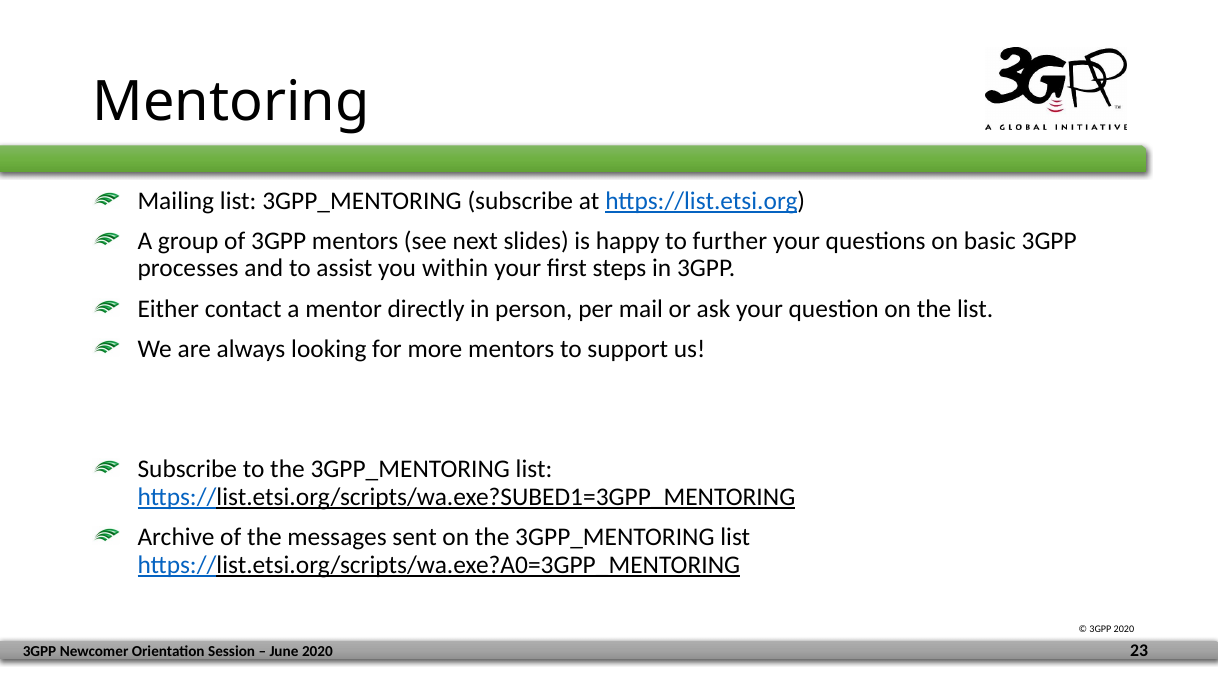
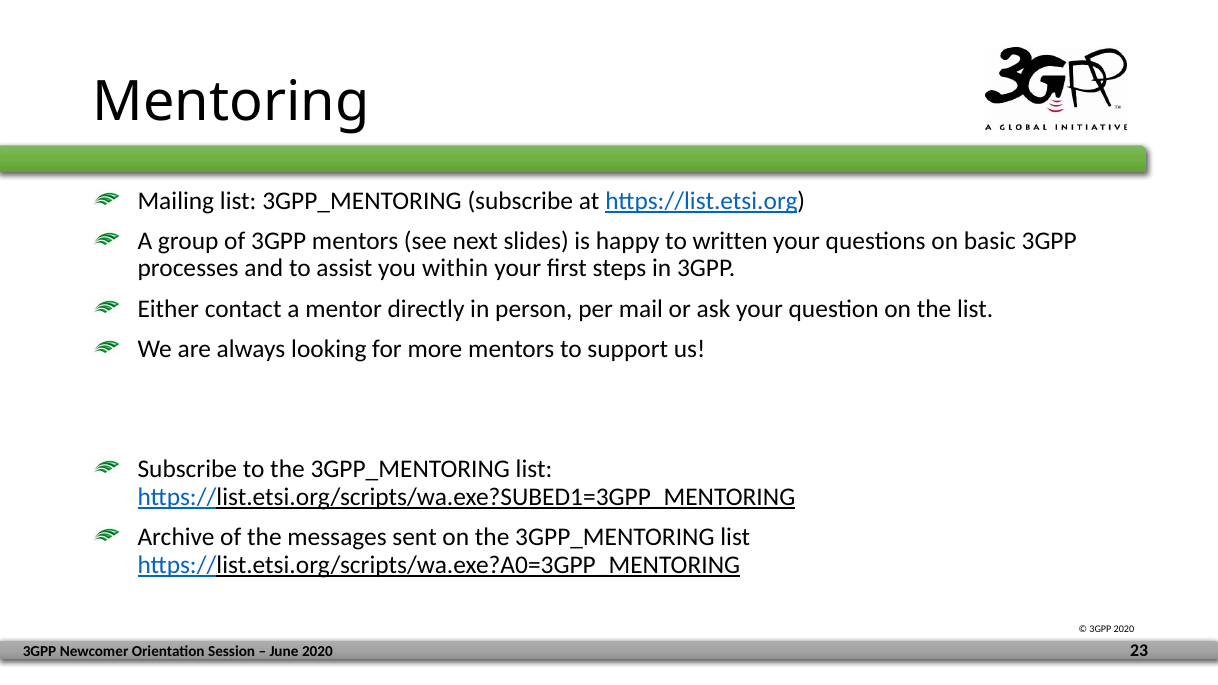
further: further -> written
